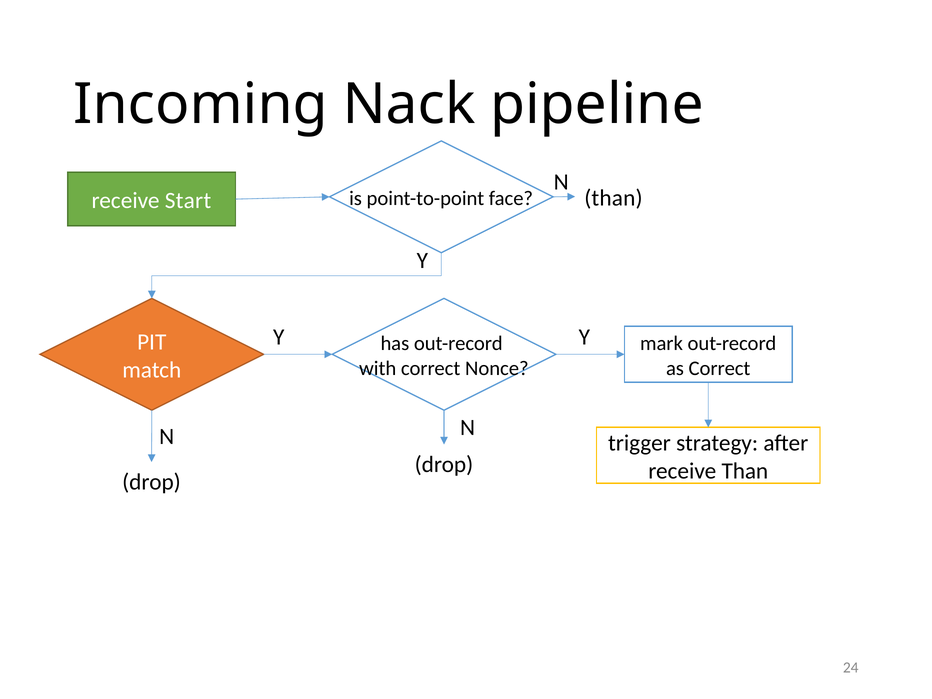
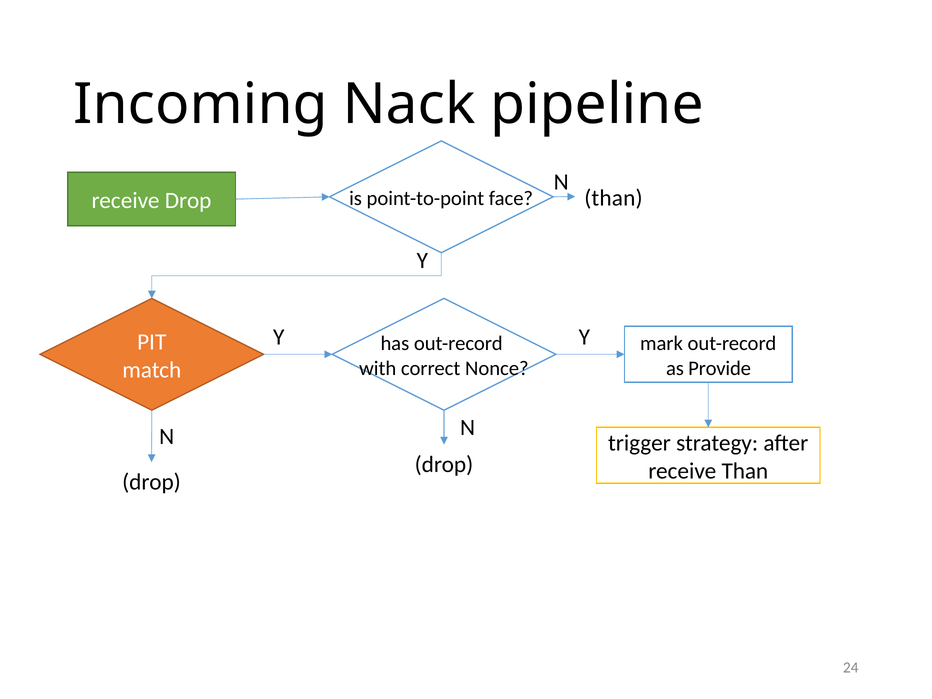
receive Start: Start -> Drop
as Correct: Correct -> Provide
